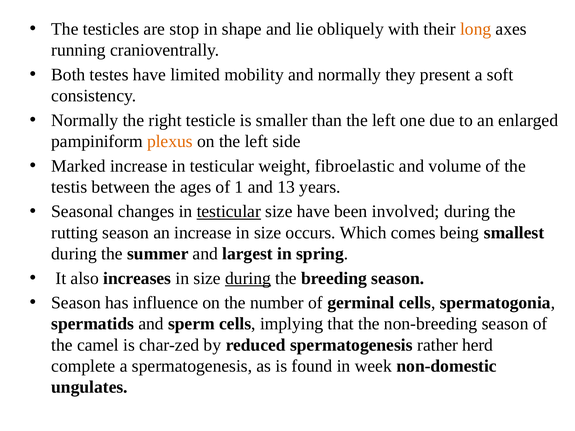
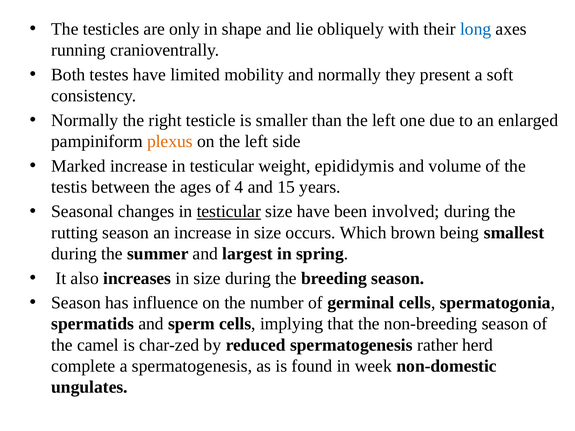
stop: stop -> only
long colour: orange -> blue
fibroelastic: fibroelastic -> epididymis
1: 1 -> 4
13: 13 -> 15
comes: comes -> brown
during at (248, 278) underline: present -> none
